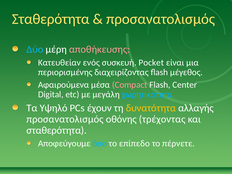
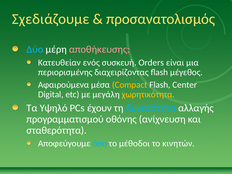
Σταθερότητα at (51, 19): Σταθερότητα -> Σχεδιάζουμε
Pocket: Pocket -> Orders
Compact colour: pink -> yellow
χωρητικότητα colour: light blue -> yellow
δυνατότητα colour: yellow -> light blue
προσανατολισμός at (65, 119): προσανατολισμός -> προγραμματισμού
τρέχοντας: τρέχοντας -> ανίχνευση
επίπεδο: επίπεδο -> μέθοδοι
πέρνετε: πέρνετε -> κινητών
